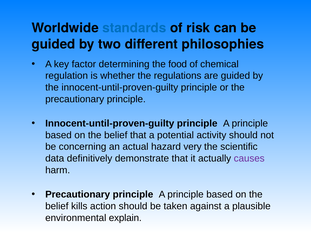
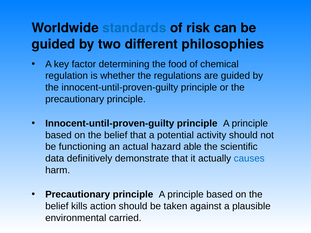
concerning: concerning -> functioning
very: very -> able
causes colour: purple -> blue
explain: explain -> carried
